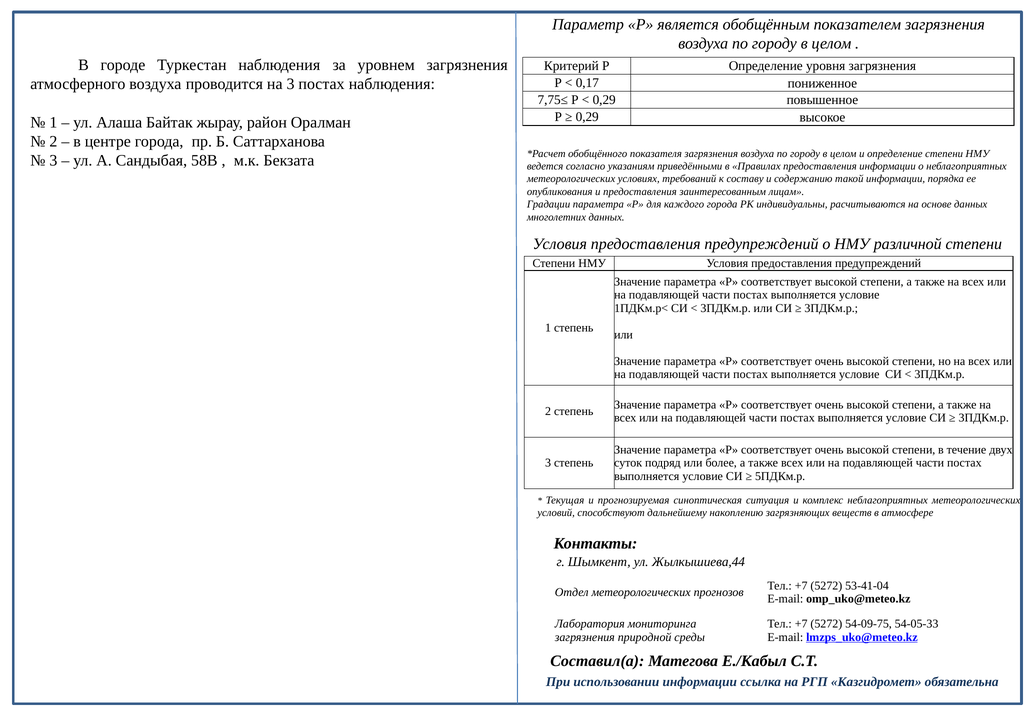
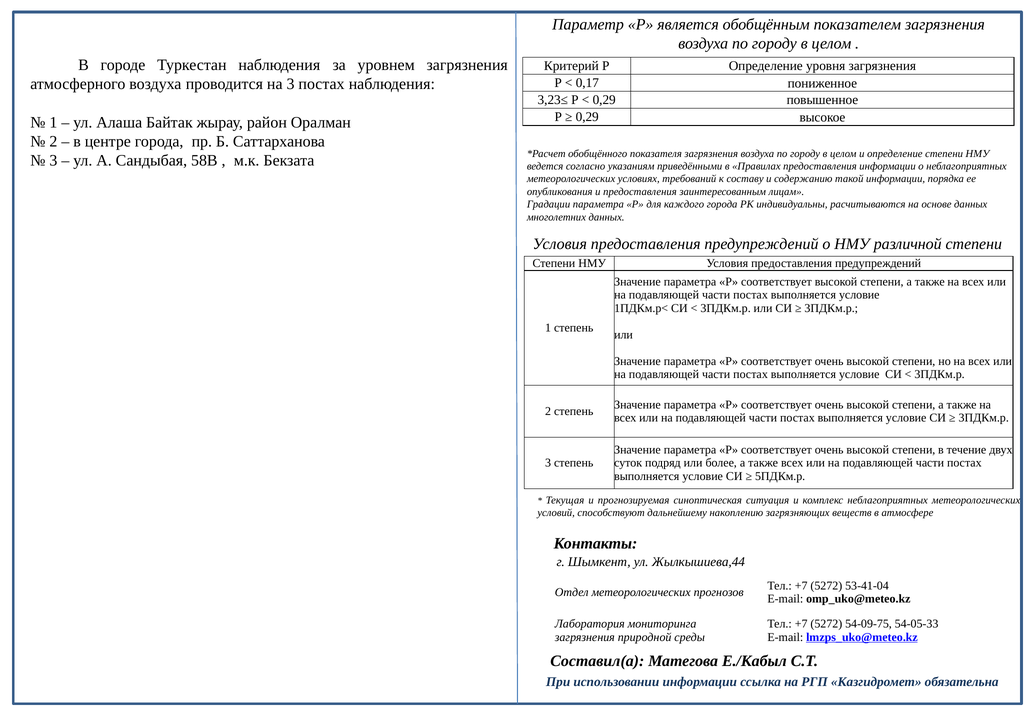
7,75≤: 7,75≤ -> 3,23≤
